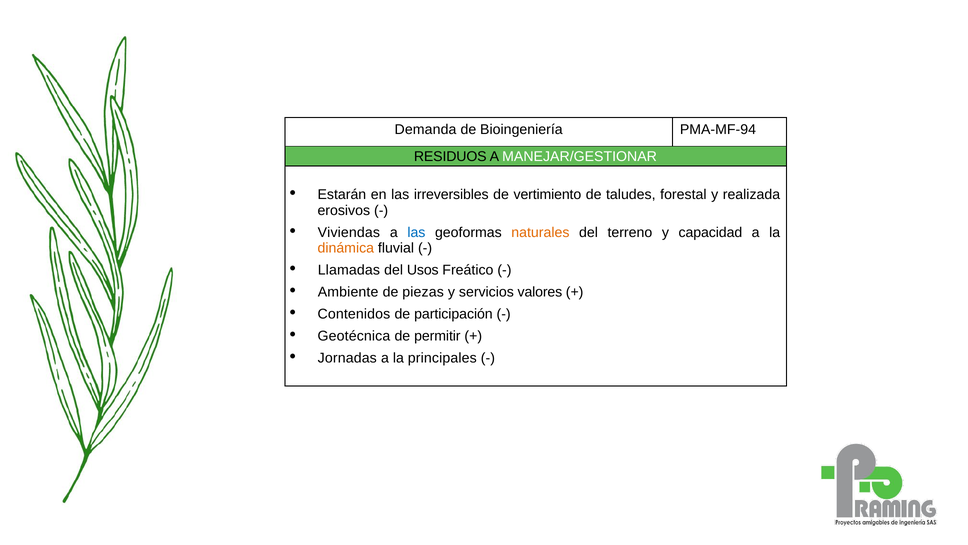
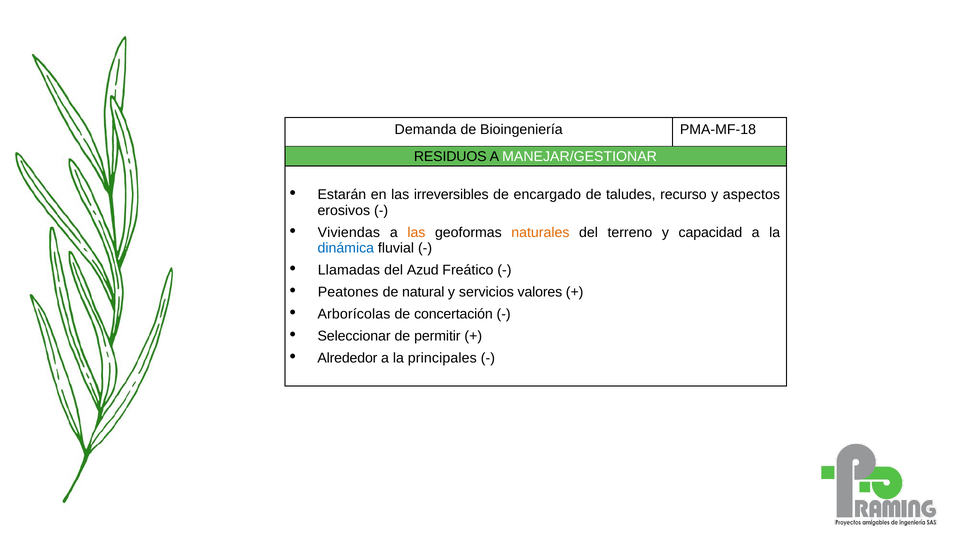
PMA-MF-94: PMA-MF-94 -> PMA-MF-18
vertimiento: vertimiento -> encargado
forestal: forestal -> recurso
realizada: realizada -> aspectos
las at (416, 232) colour: blue -> orange
dinámica colour: orange -> blue
Usos: Usos -> Azud
Ambiente: Ambiente -> Peatones
piezas: piezas -> natural
Contenidos: Contenidos -> Arborícolas
participación: participación -> concertación
Geotécnica: Geotécnica -> Seleccionar
Jornadas: Jornadas -> Alrededor
